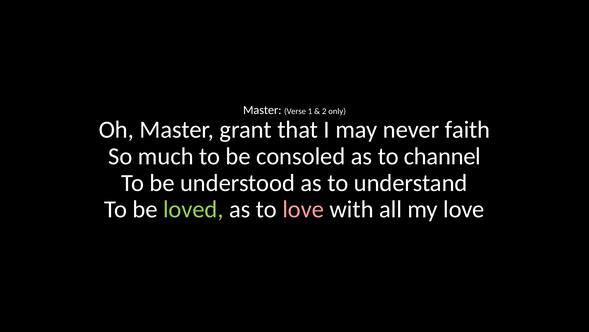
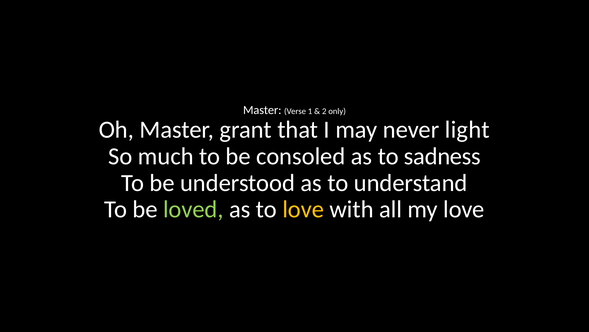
faith: faith -> light
channel: channel -> sadness
love at (303, 209) colour: pink -> yellow
